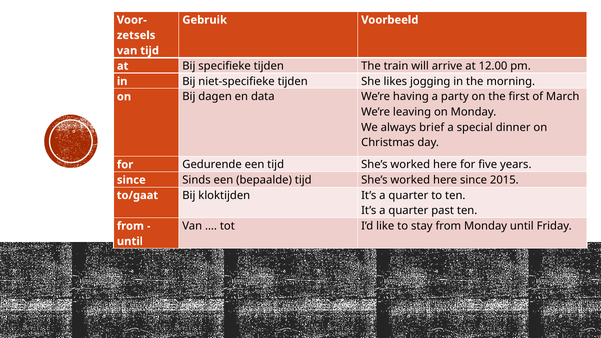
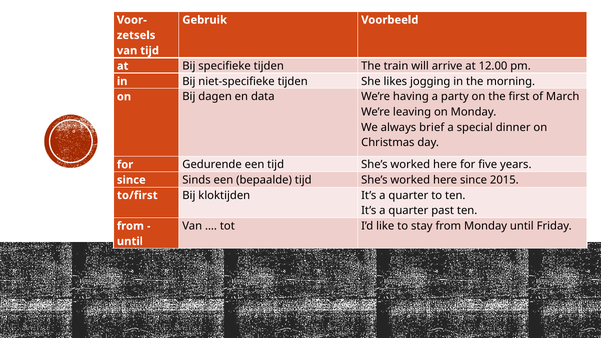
to/gaat: to/gaat -> to/first
